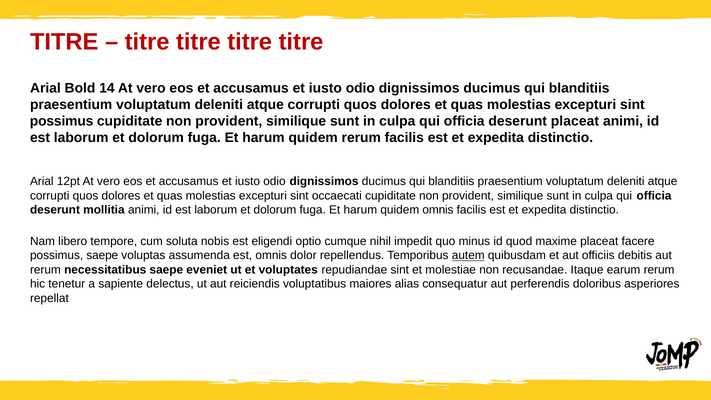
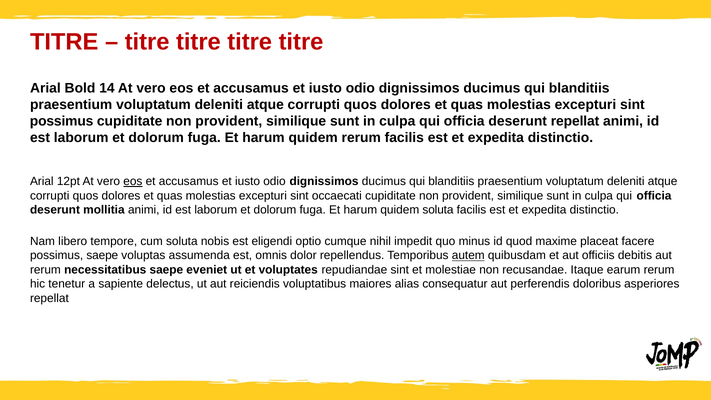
deserunt placeat: placeat -> repellat
eos at (133, 181) underline: none -> present
quidem omnis: omnis -> soluta
